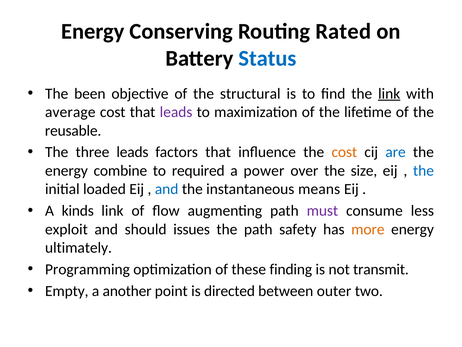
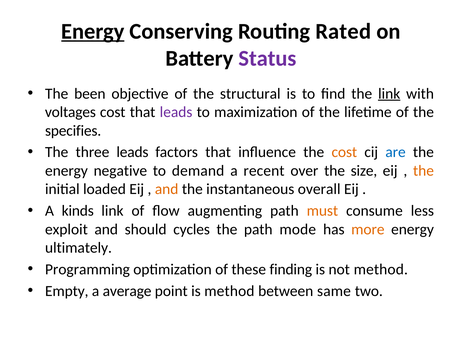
Energy at (93, 31) underline: none -> present
Status colour: blue -> purple
average: average -> voltages
reusable: reusable -> specifies
combine: combine -> negative
required: required -> demand
power: power -> recent
the at (424, 170) colour: blue -> orange
and at (167, 189) colour: blue -> orange
means: means -> overall
must colour: purple -> orange
issues: issues -> cycles
safety: safety -> mode
not transmit: transmit -> method
another: another -> average
is directed: directed -> method
outer: outer -> same
